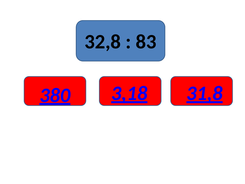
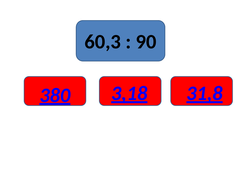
32,8: 32,8 -> 60,3
83: 83 -> 90
